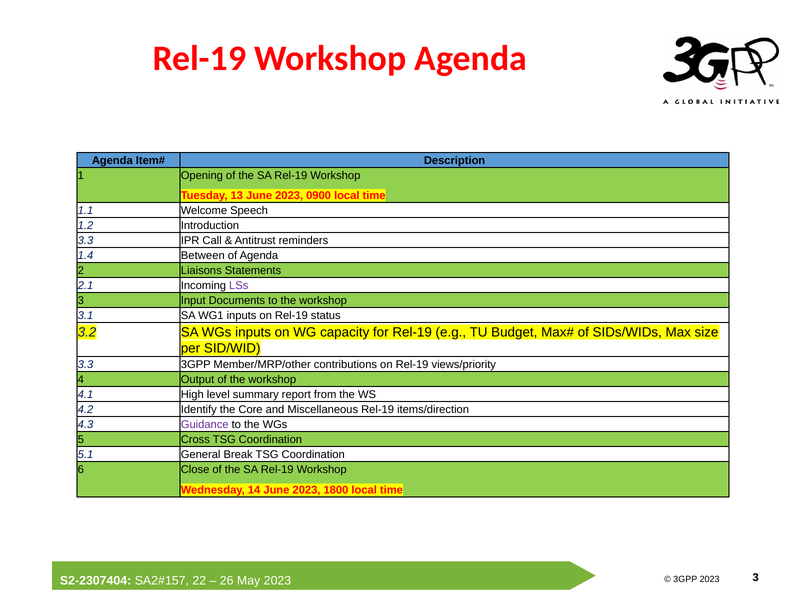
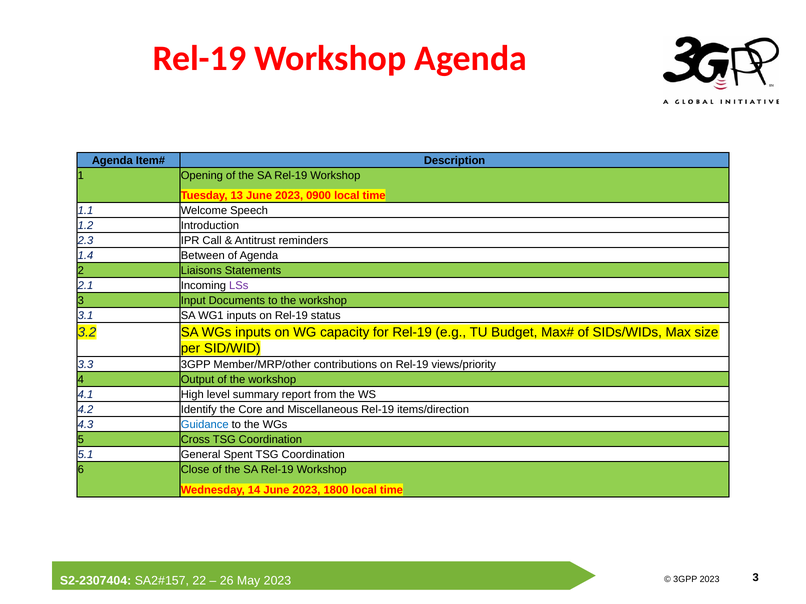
3.3 at (86, 241): 3.3 -> 2.3
Guidance colour: purple -> blue
Break: Break -> Spent
